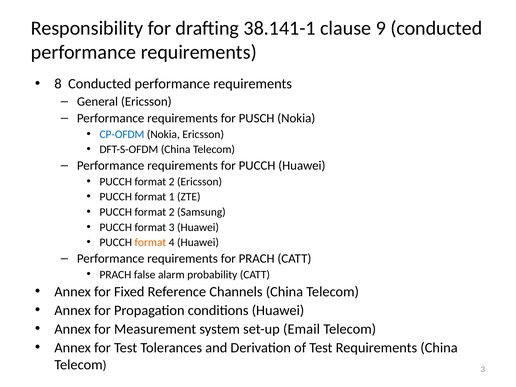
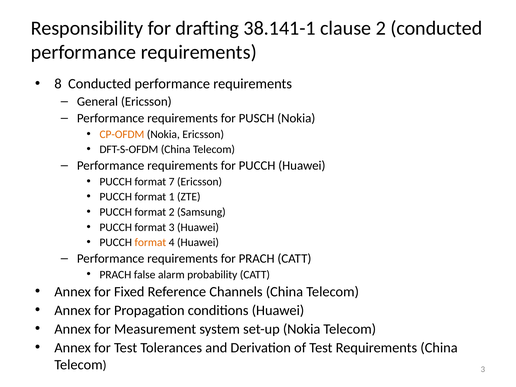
clause 9: 9 -> 2
CP-OFDM colour: blue -> orange
2 at (172, 182): 2 -> 7
set-up Email: Email -> Nokia
